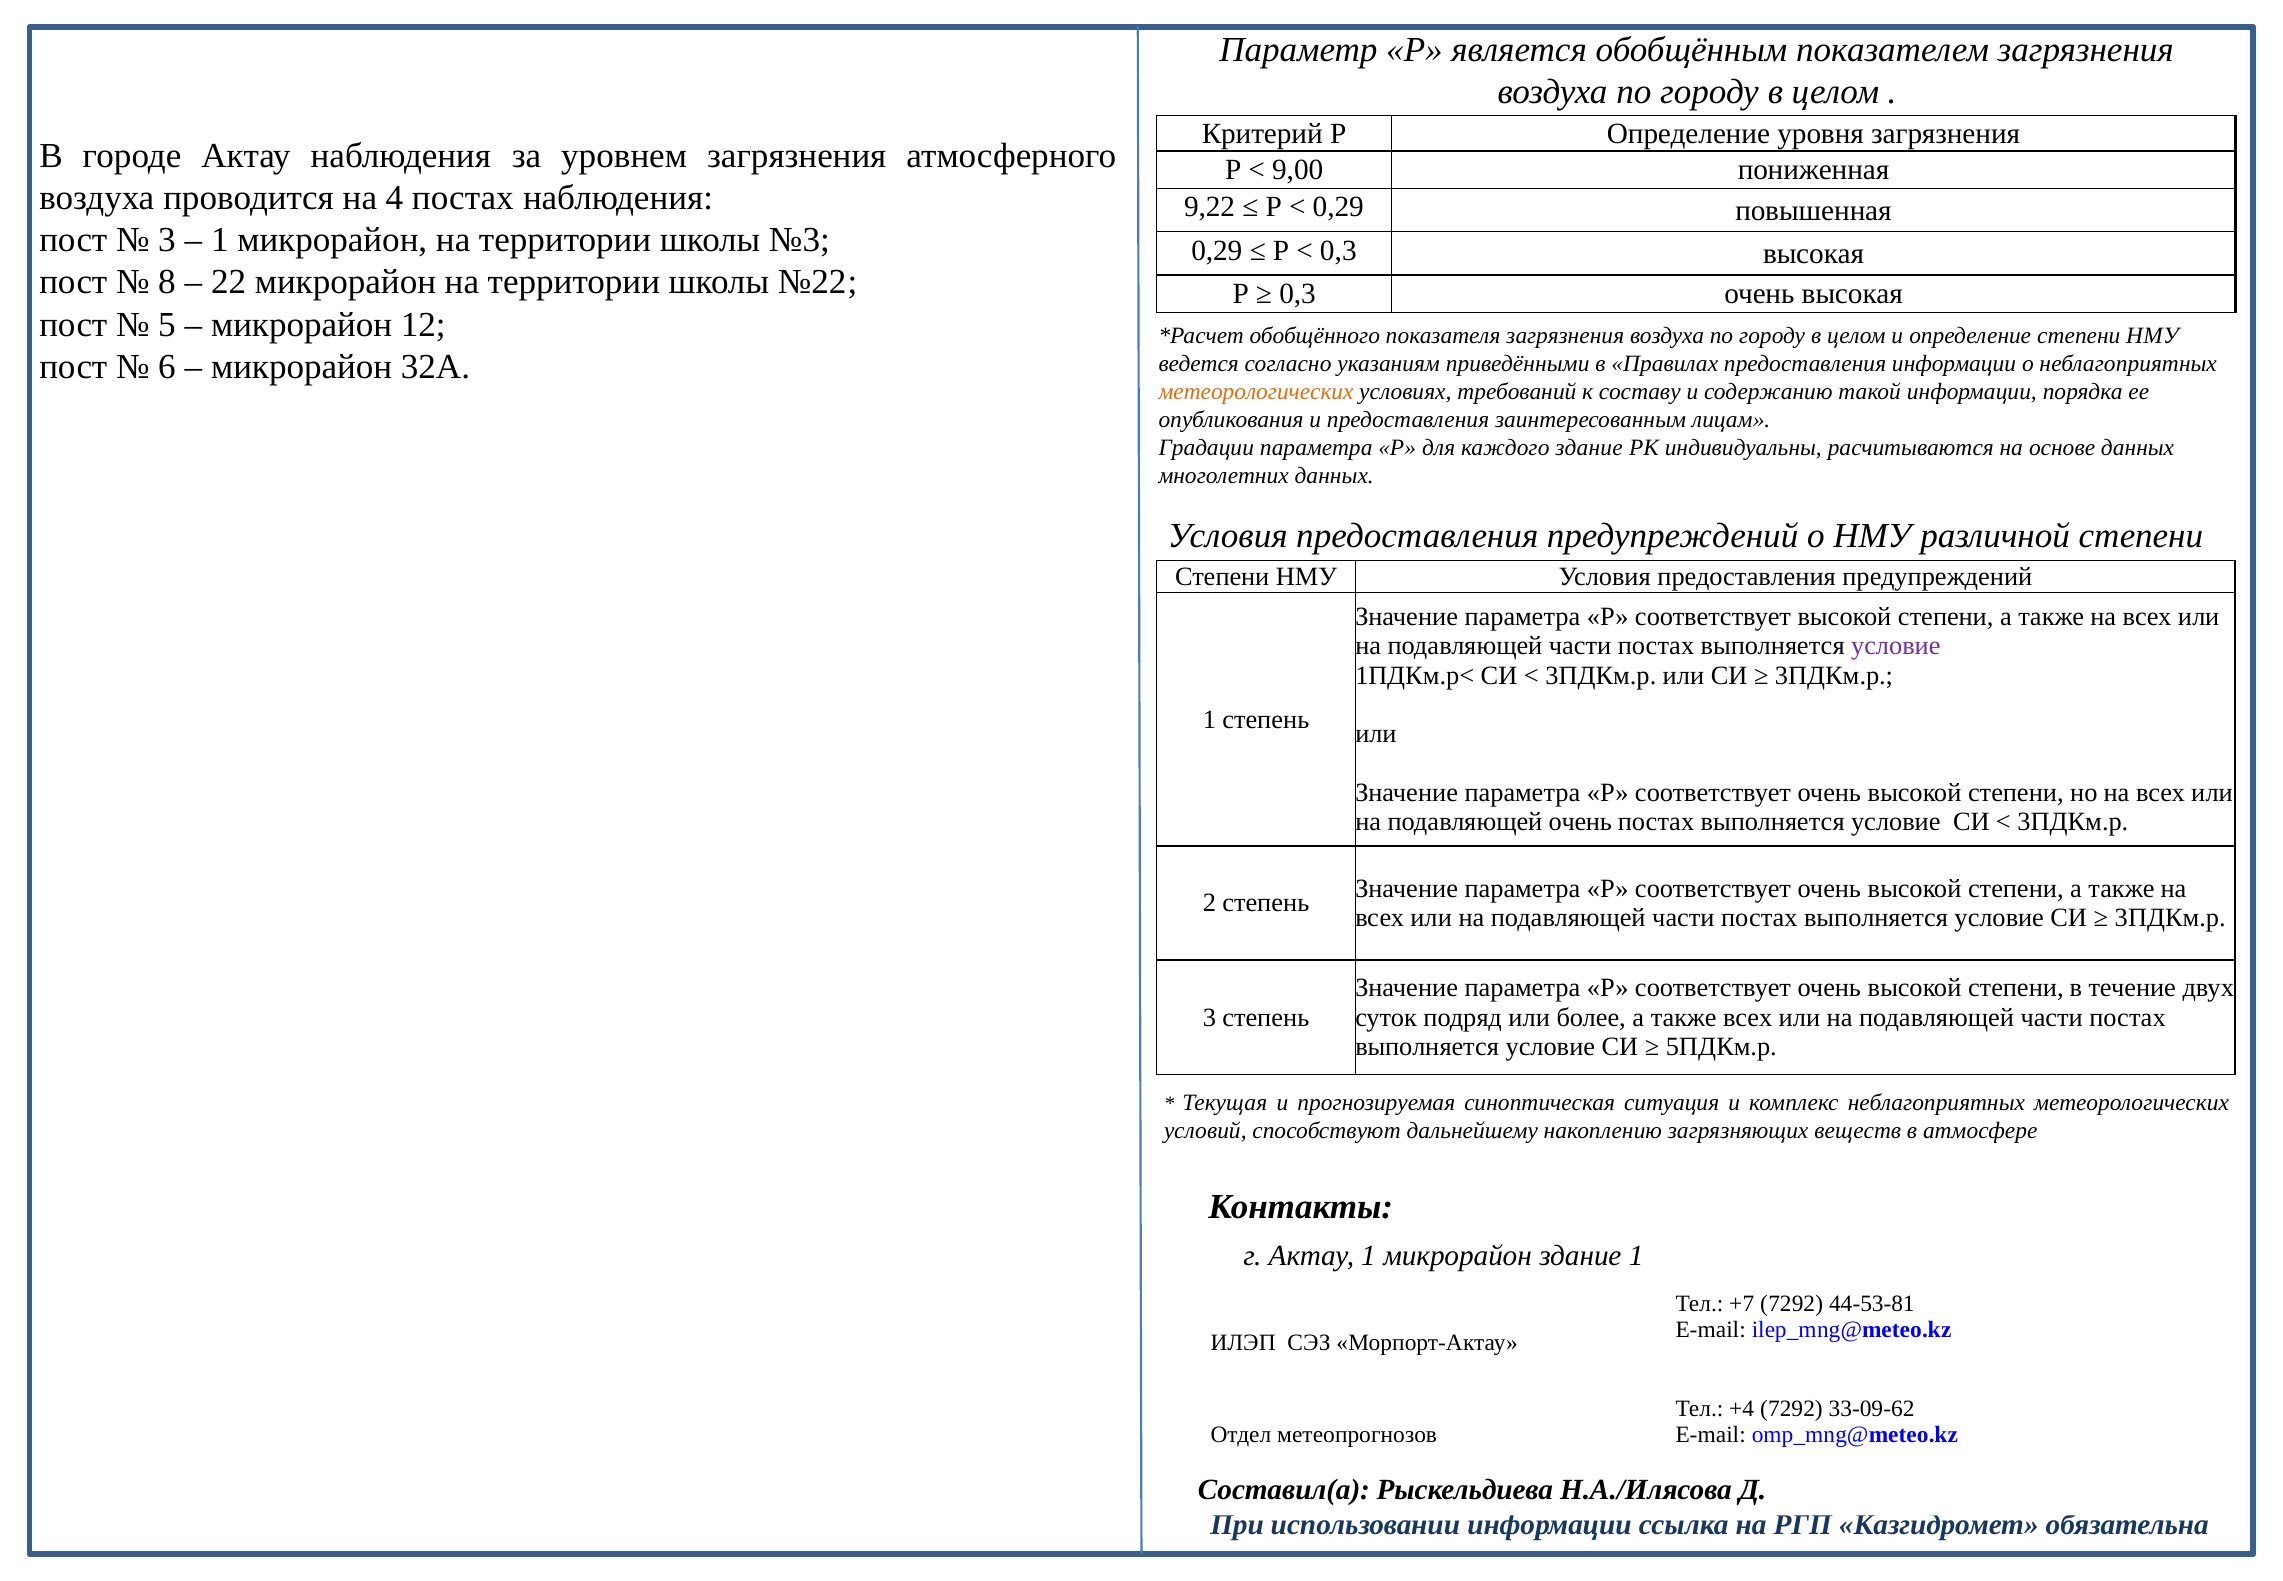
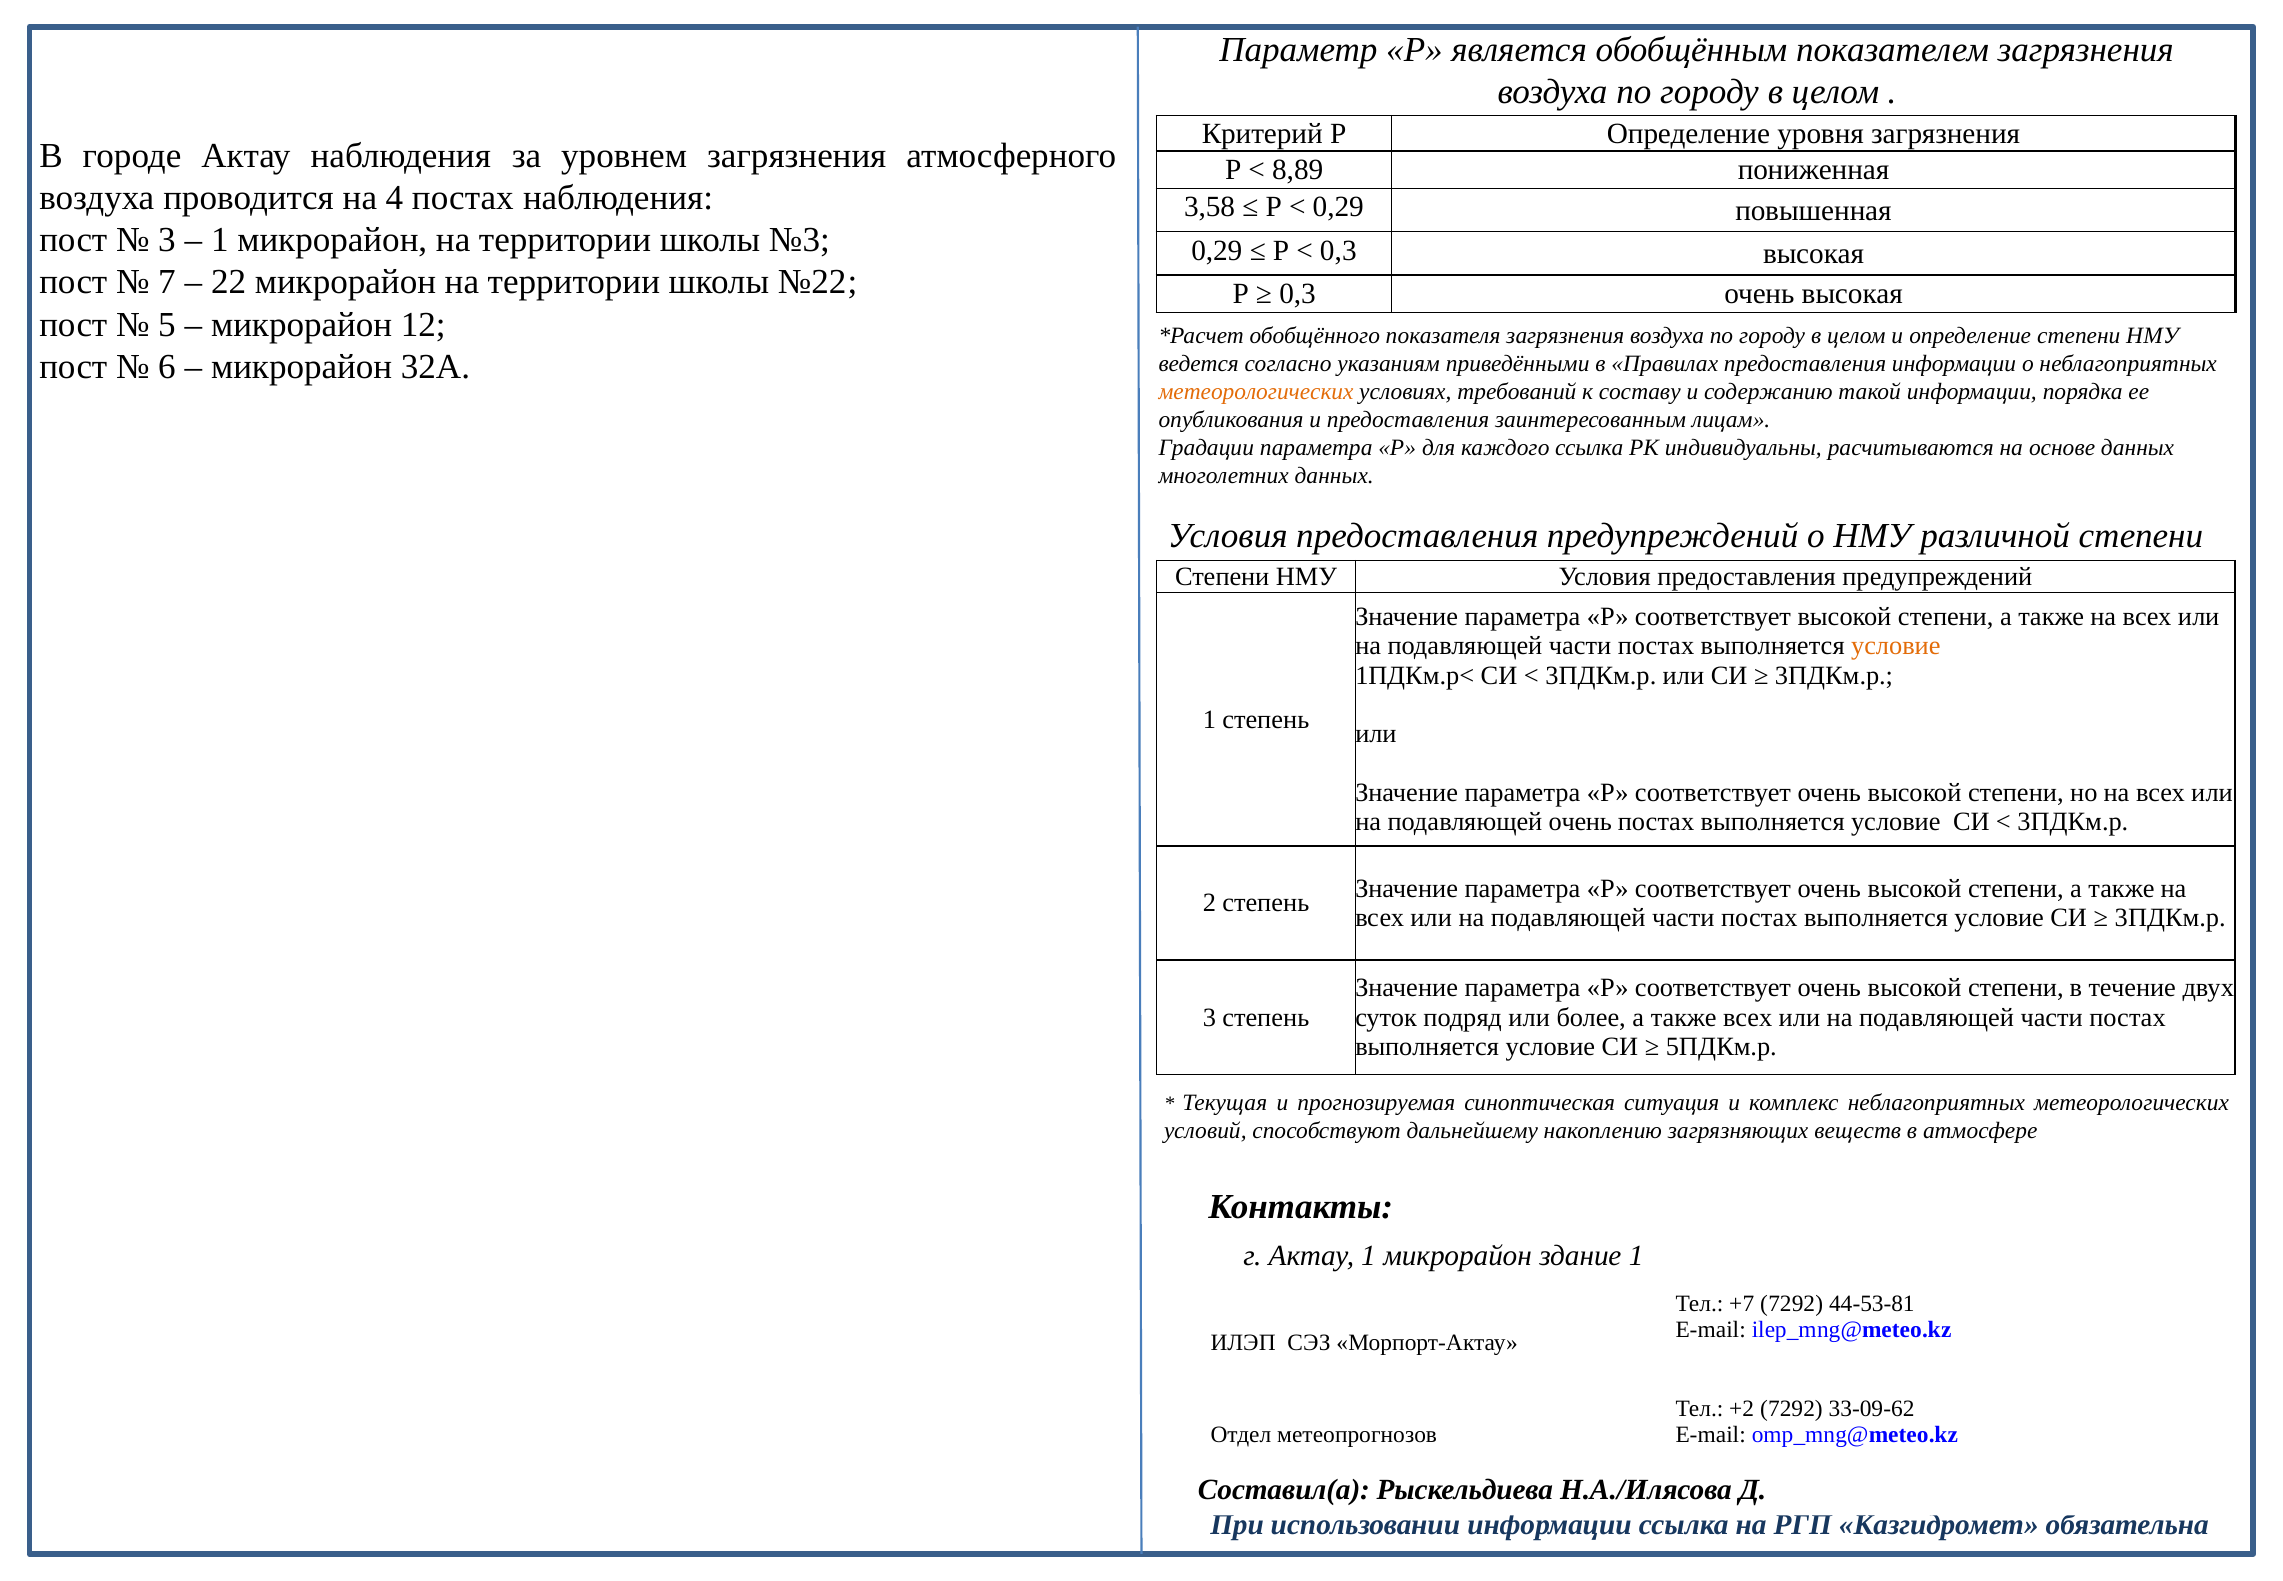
9,00: 9,00 -> 8,89
9,22: 9,22 -> 3,58
8: 8 -> 7
каждого здание: здание -> ссылка
условие at (1896, 646) colour: purple -> orange
+4: +4 -> +2
